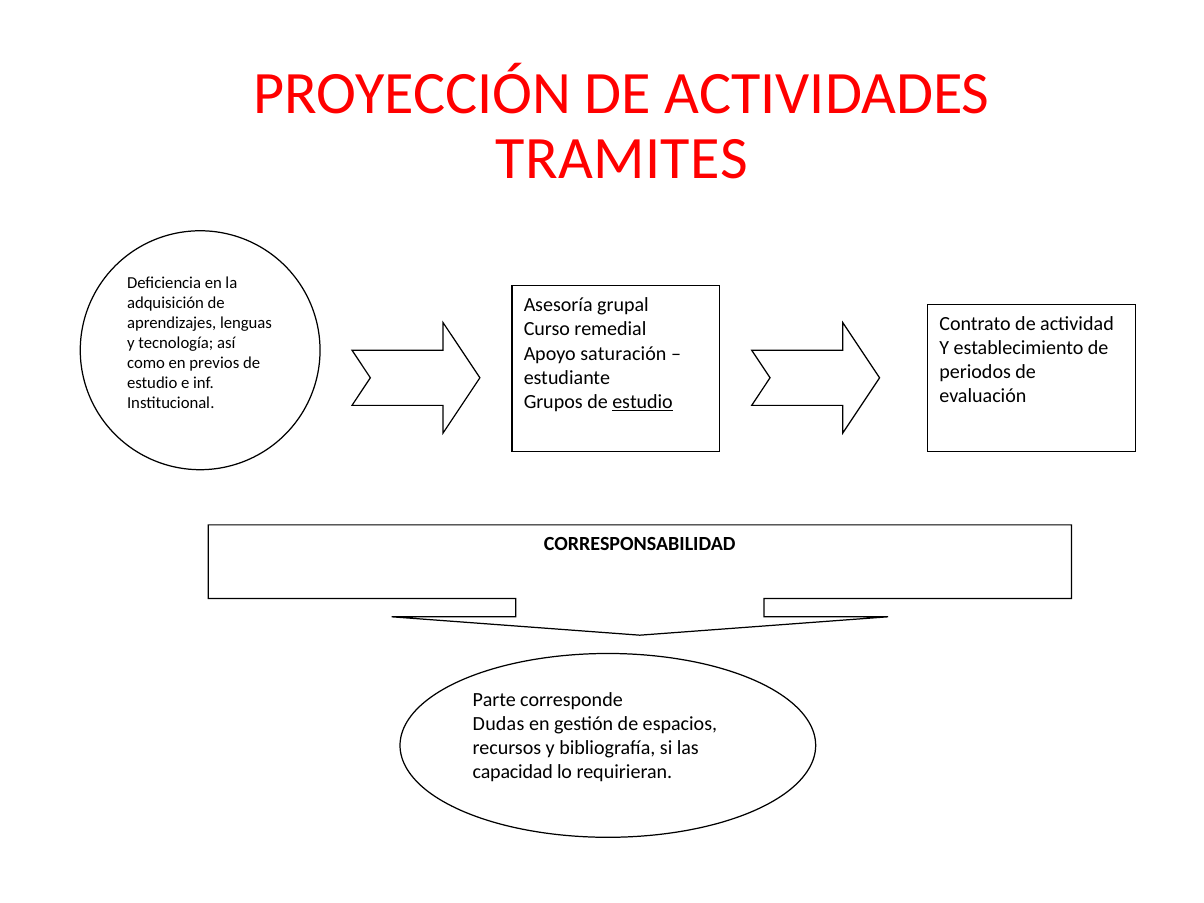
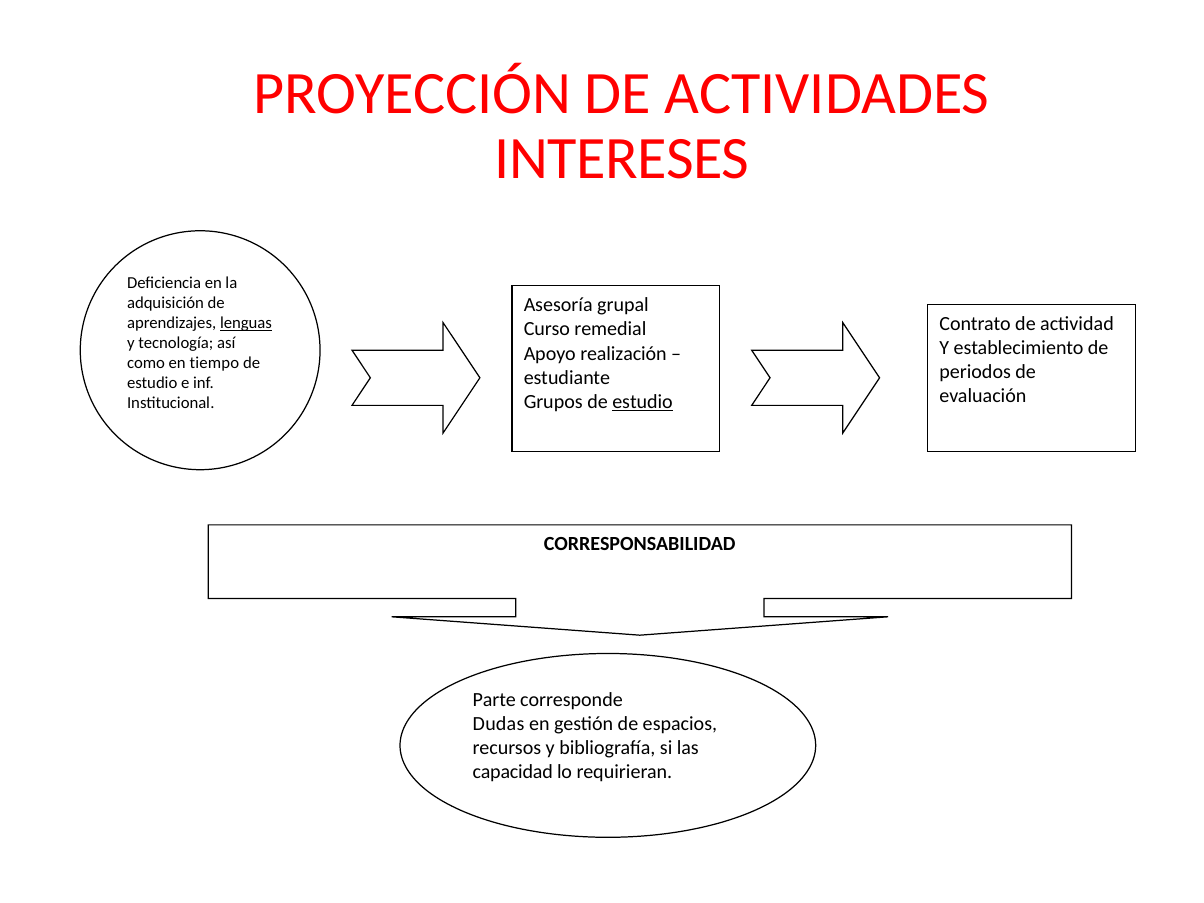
TRAMITES: TRAMITES -> INTERESES
lenguas underline: none -> present
saturación: saturación -> realización
previos: previos -> tiempo
